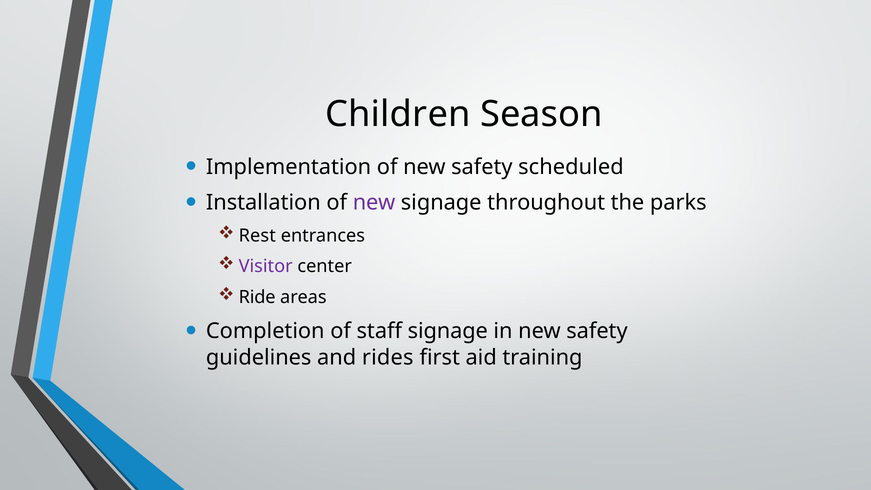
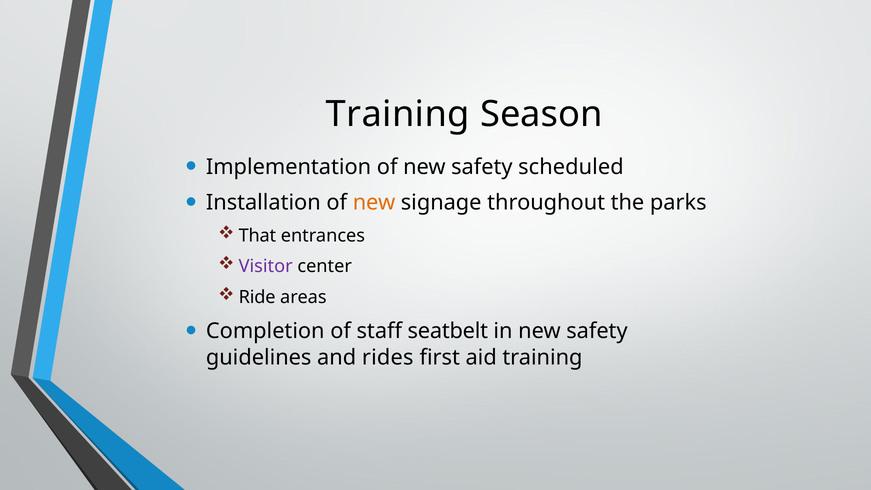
Children at (398, 114): Children -> Training
new at (374, 203) colour: purple -> orange
Rest: Rest -> That
staff signage: signage -> seatbelt
